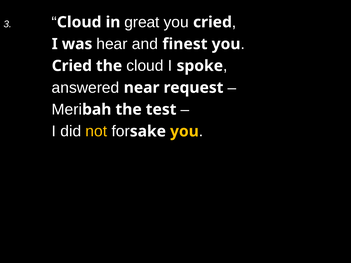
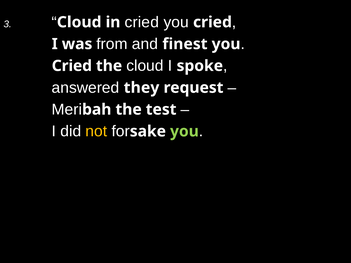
in great: great -> cried
hear: hear -> from
near: near -> they
you at (184, 131) colour: yellow -> light green
